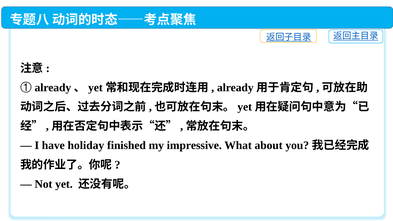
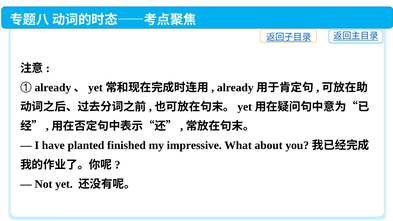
holiday: holiday -> planted
